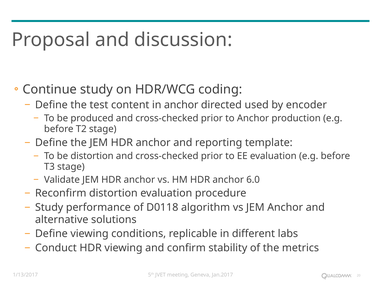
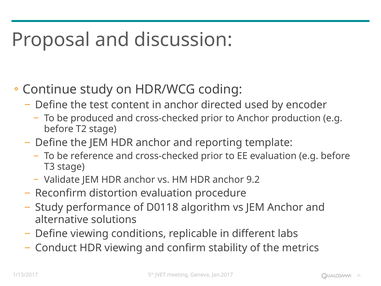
be distortion: distortion -> reference
6.0: 6.0 -> 9.2
